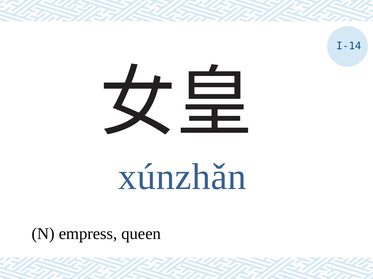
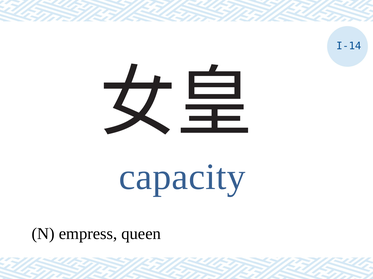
xúnzhǎn: xúnzhǎn -> capacity
